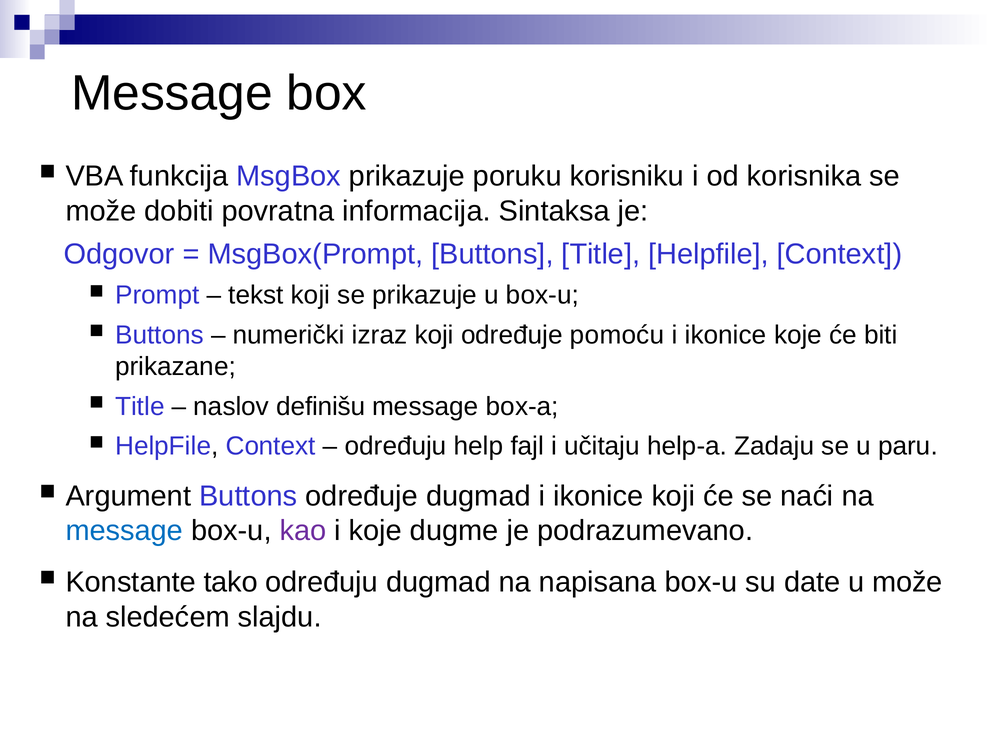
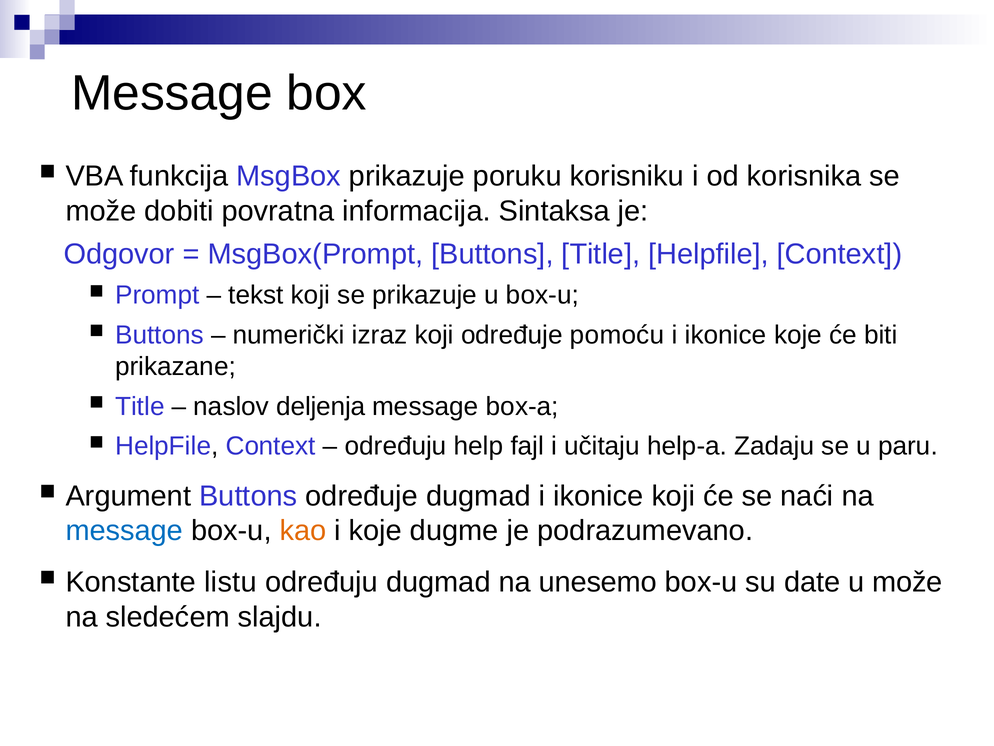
definišu: definišu -> deljenja
kao colour: purple -> orange
tako: tako -> listu
napisana: napisana -> unesemo
